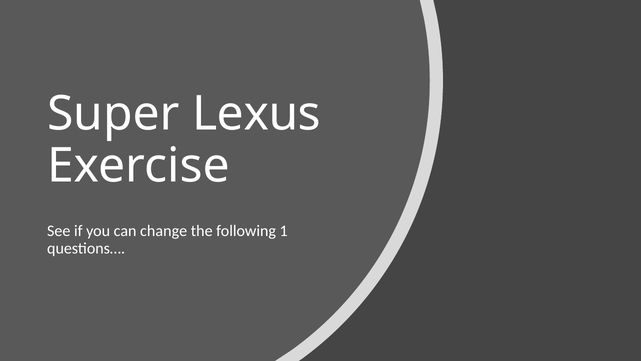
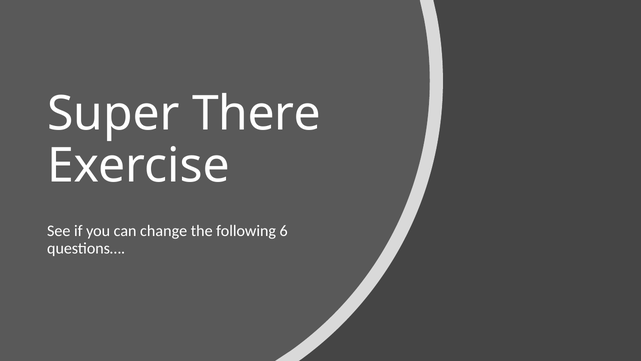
Lexus: Lexus -> There
1: 1 -> 6
